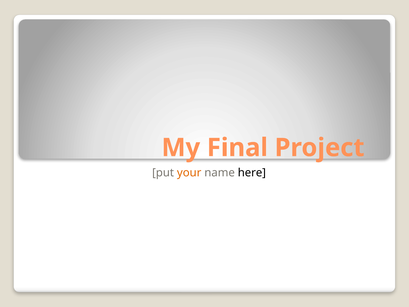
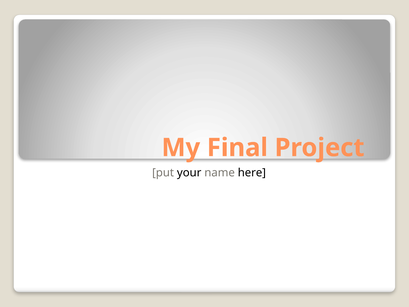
your colour: orange -> black
